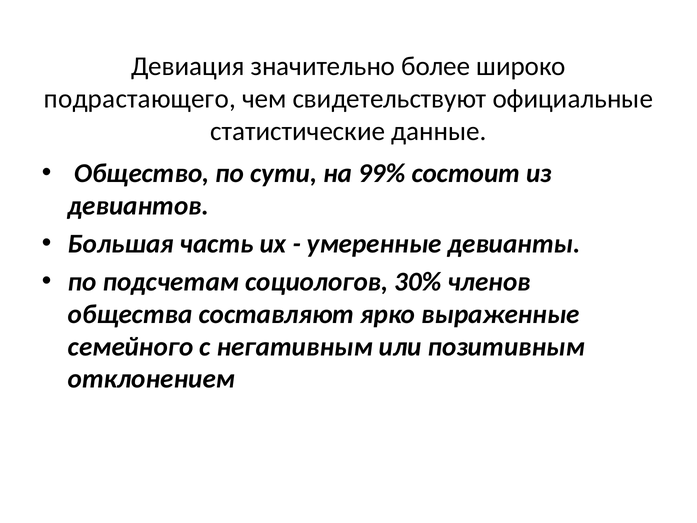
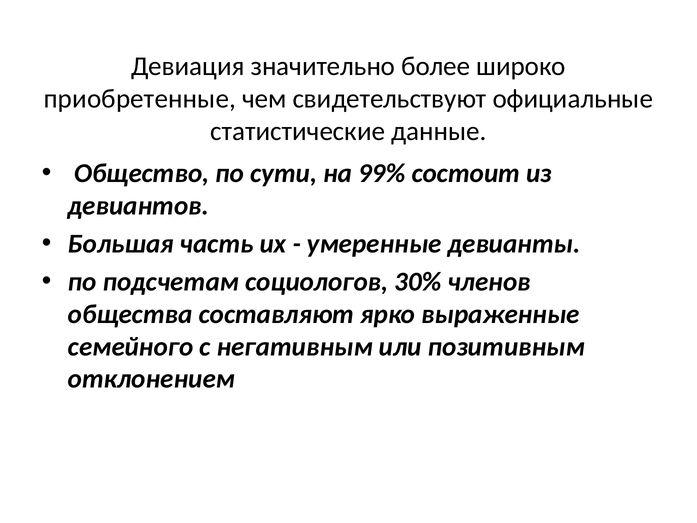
подрастающего: подрастающего -> приобретенные
